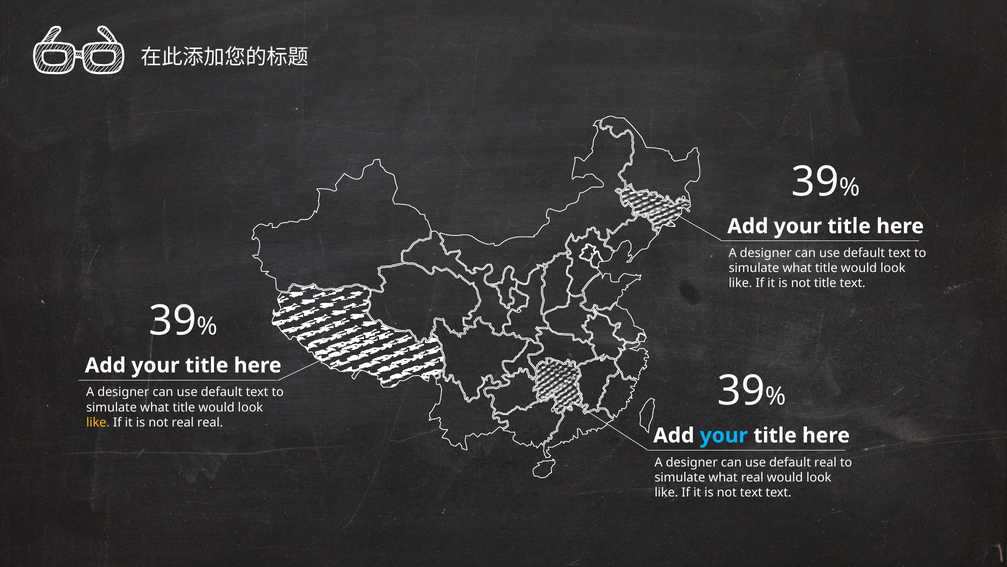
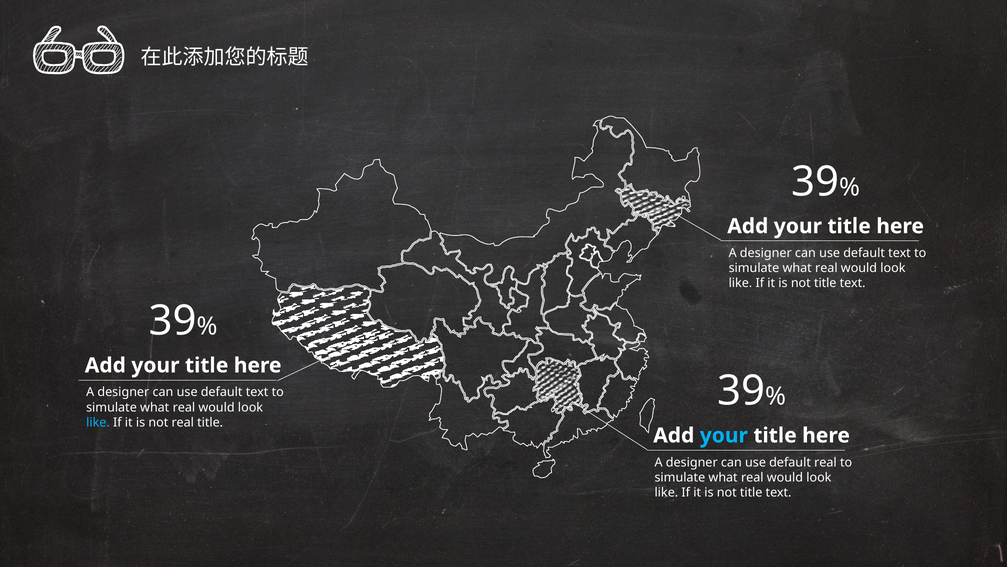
title at (826, 268): title -> real
title at (184, 407): title -> real
like at (98, 422) colour: yellow -> light blue
real real: real -> title
text at (751, 492): text -> title
